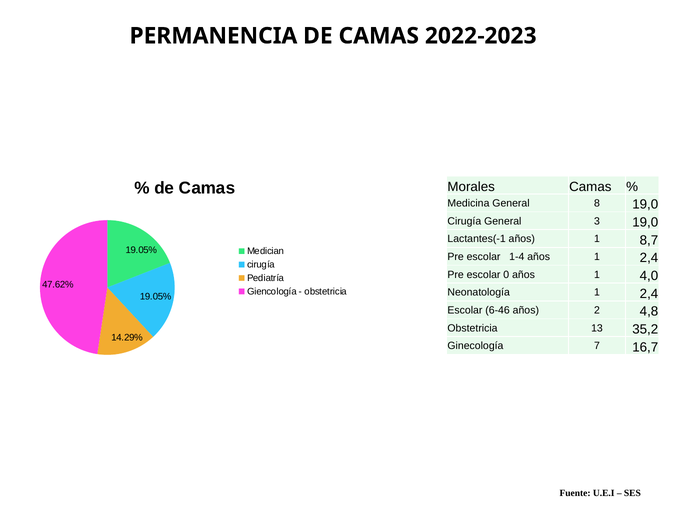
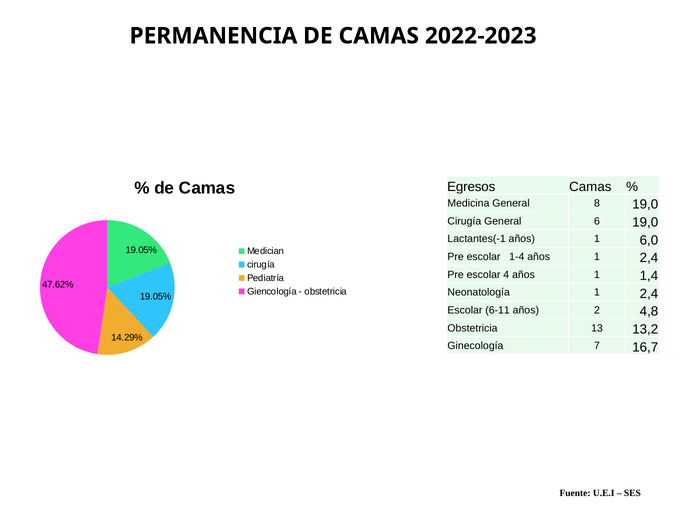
Morales: Morales -> Egresos
3: 3 -> 6
8,7: 8,7 -> 6,0
0: 0 -> 4
4,0: 4,0 -> 1,4
6-46: 6-46 -> 6-11
35,2: 35,2 -> 13,2
